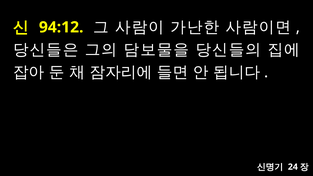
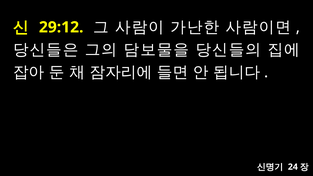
94:12: 94:12 -> 29:12
